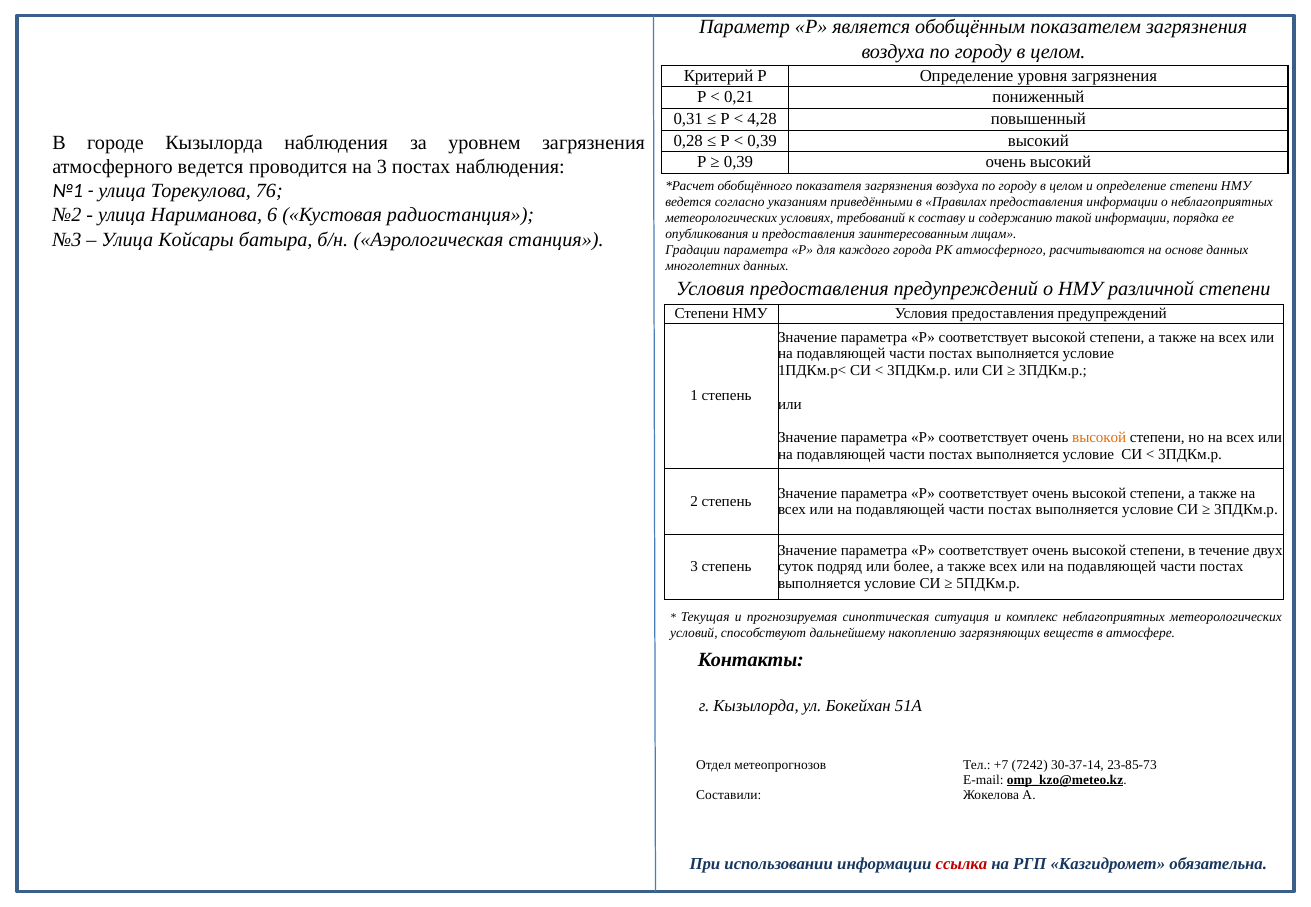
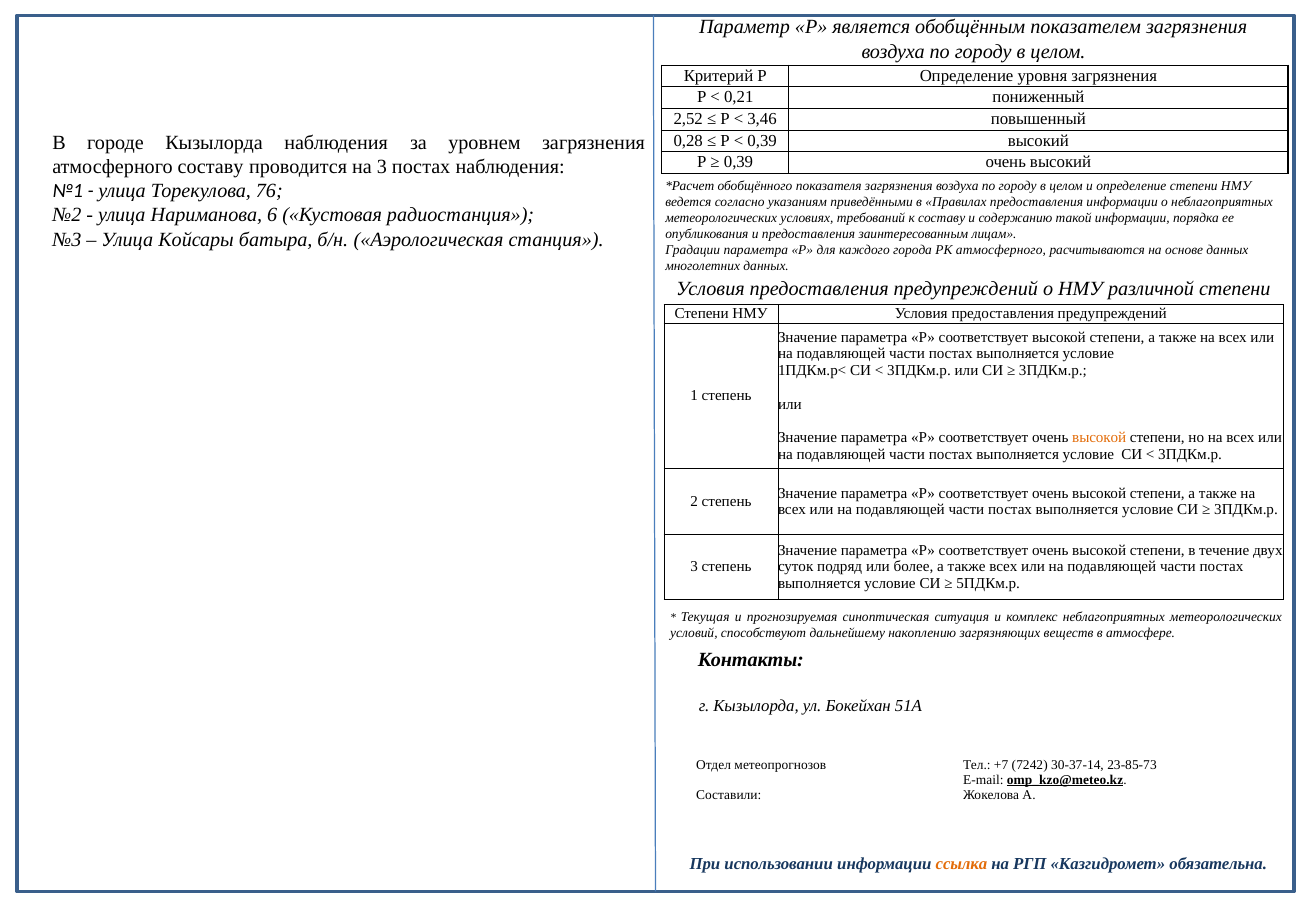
0,31: 0,31 -> 2,52
4,28: 4,28 -> 3,46
атмосферного ведется: ведется -> составу
ссылка colour: red -> orange
